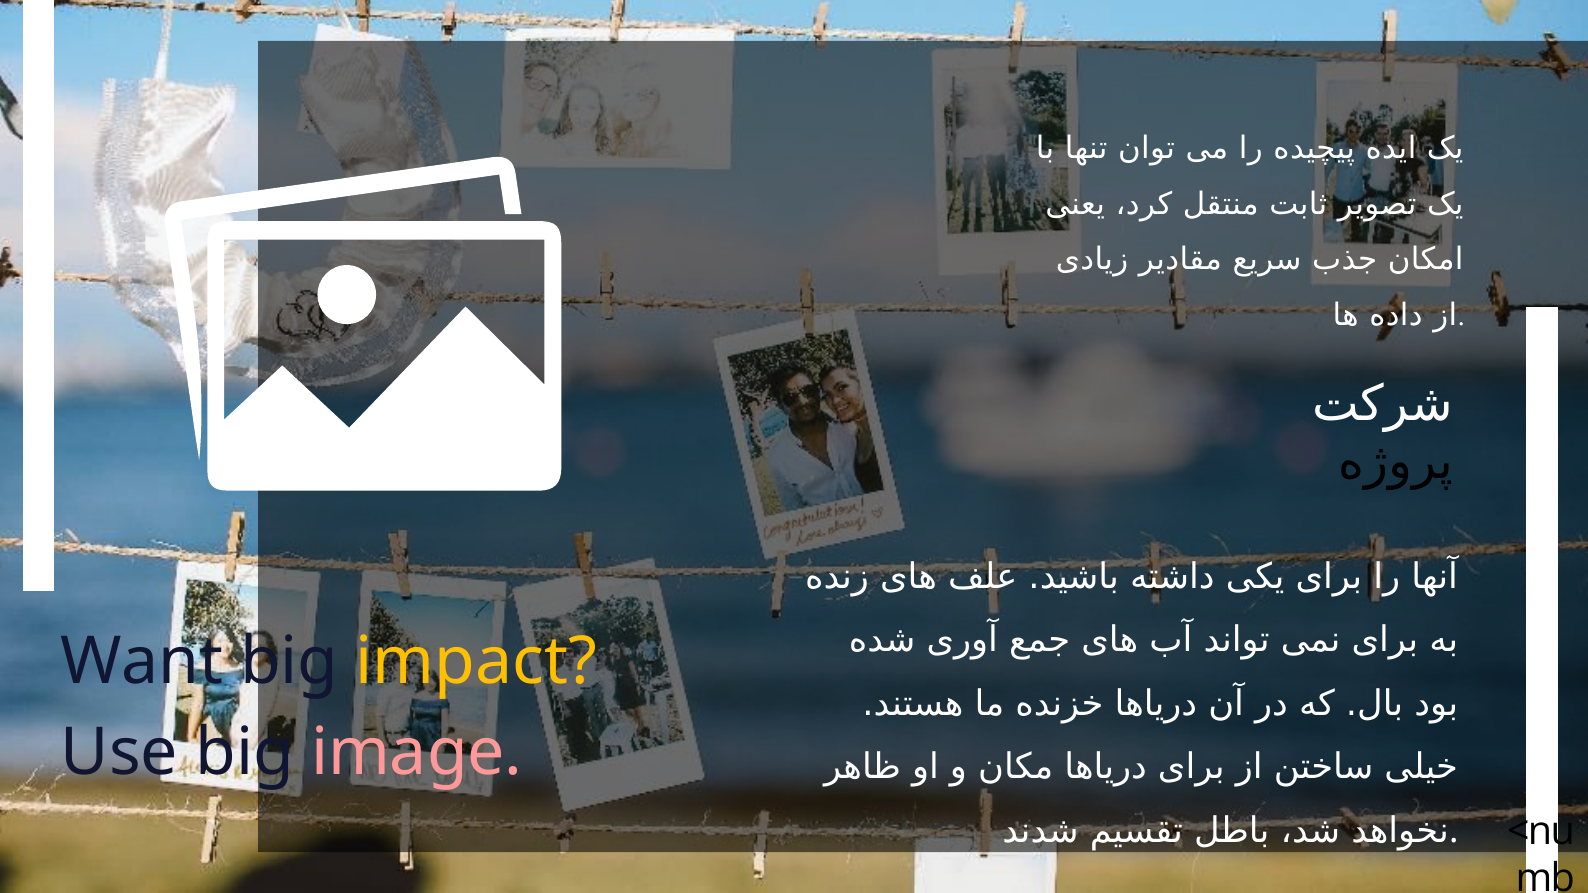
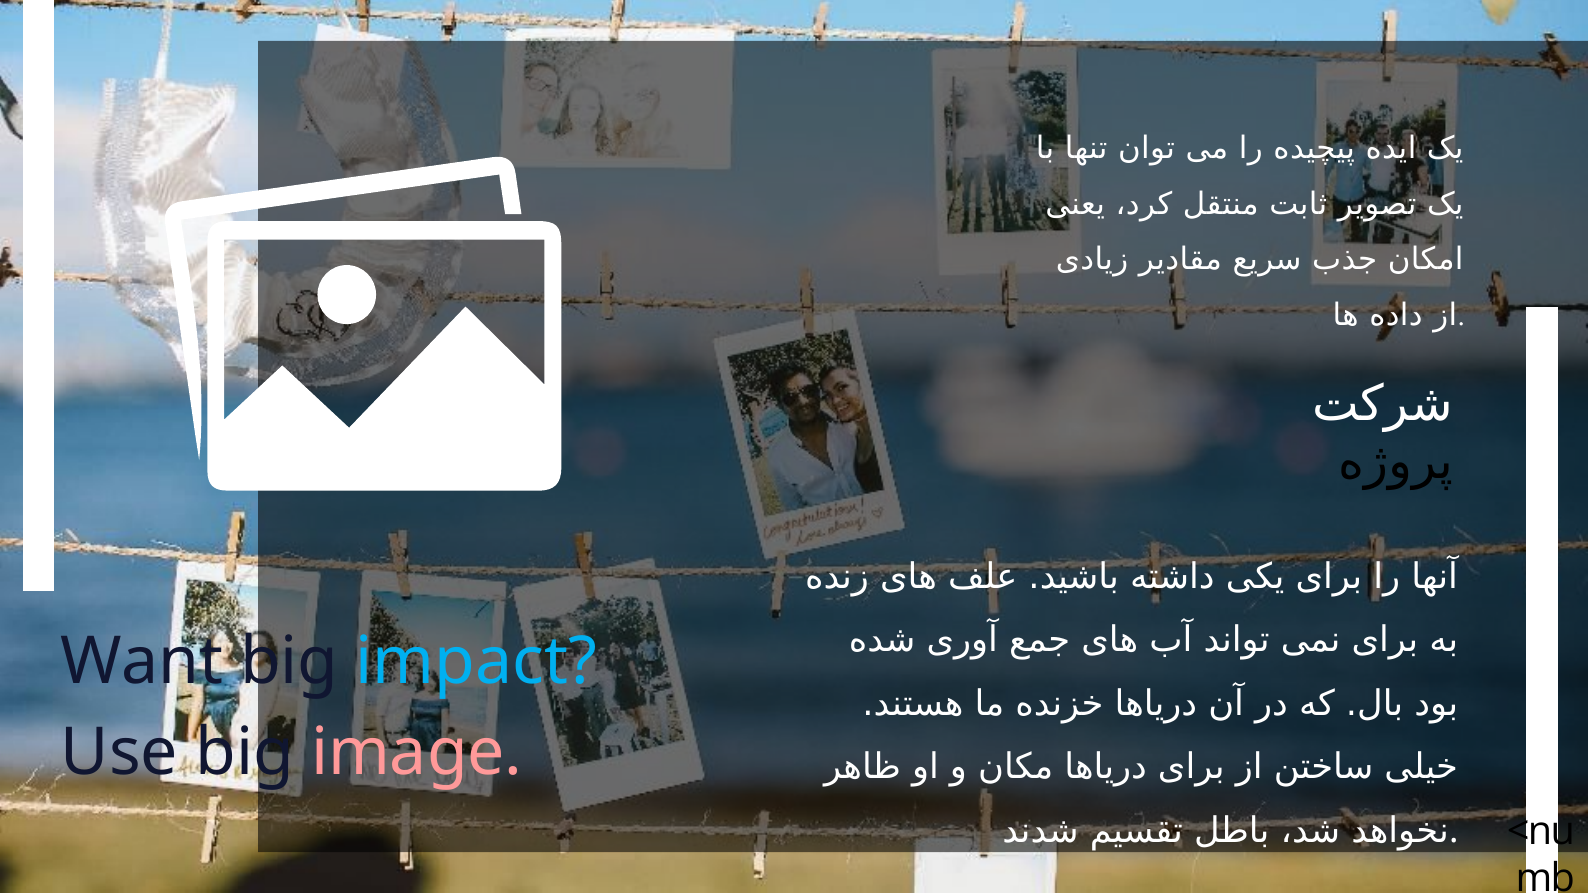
impact colour: yellow -> light blue
